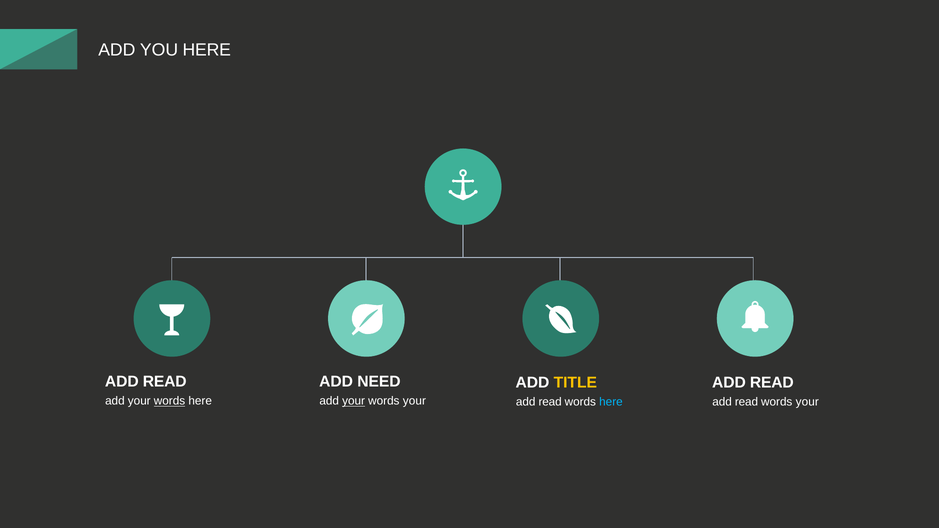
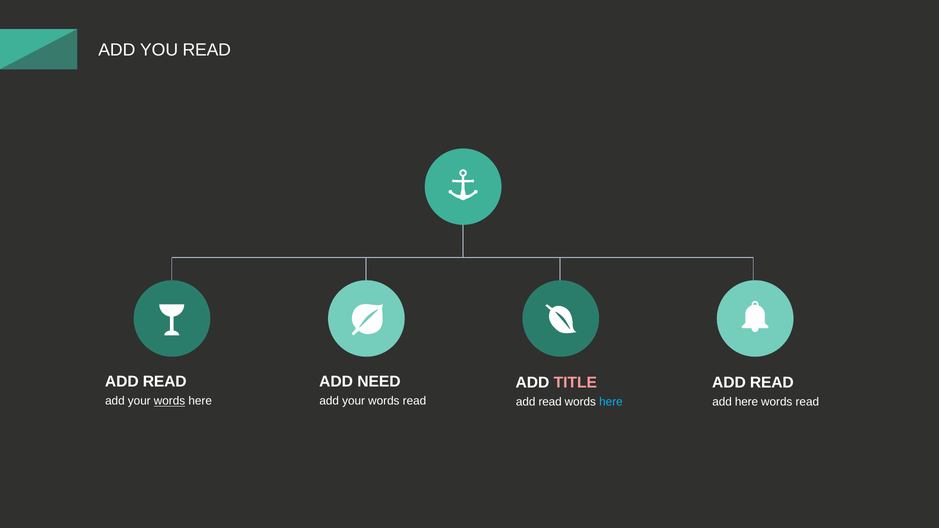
YOU HERE: HERE -> READ
TITLE colour: yellow -> pink
your at (354, 401) underline: present -> none
your at (414, 401): your -> read
read at (746, 402): read -> here
your at (807, 402): your -> read
